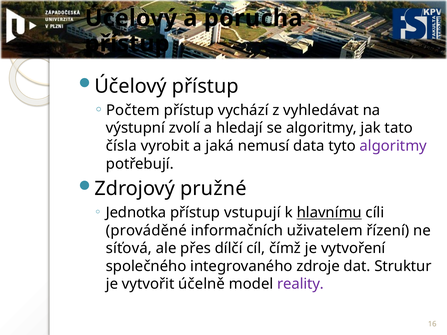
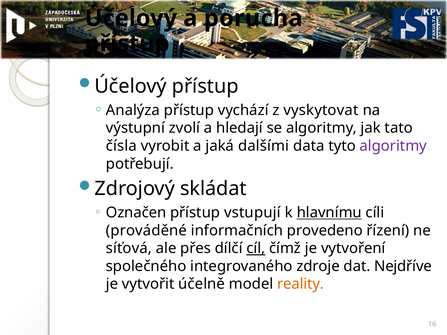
Počtem: Počtem -> Analýza
vyhledávat: vyhledávat -> vyskytovat
nemusí: nemusí -> dalšími
pružné: pružné -> skládat
Jednotka: Jednotka -> Označen
uživatelem: uživatelem -> provedeno
cíl underline: none -> present
Struktur: Struktur -> Nejdříve
reality colour: purple -> orange
